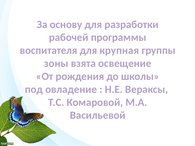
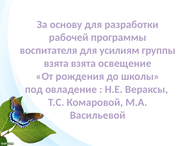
крупная: крупная -> усилиям
зоны at (56, 63): зоны -> взята
